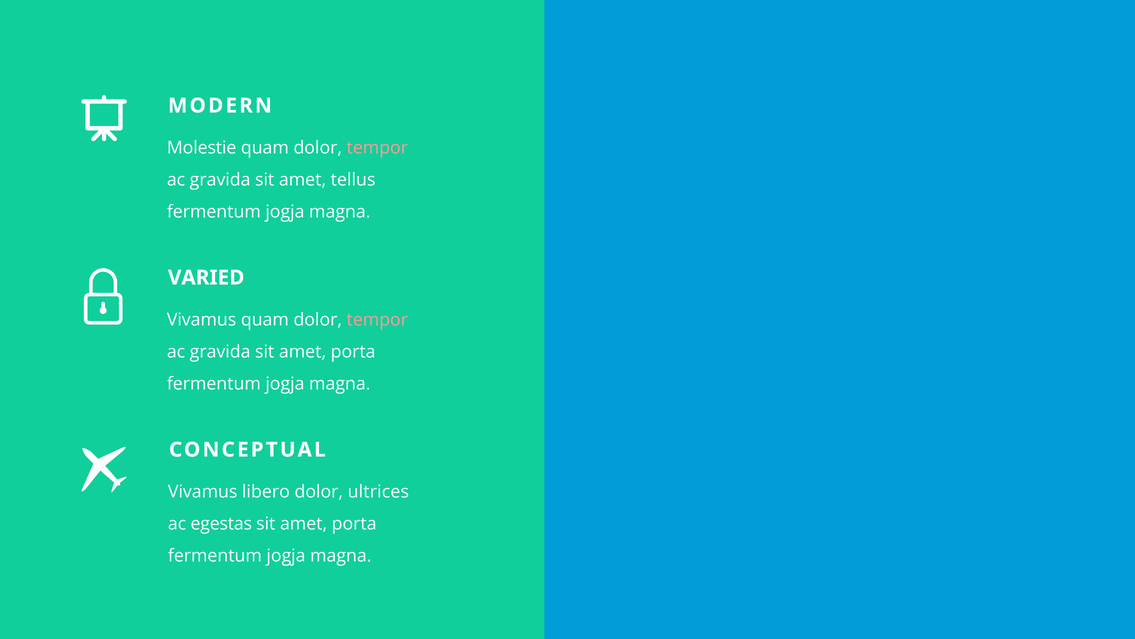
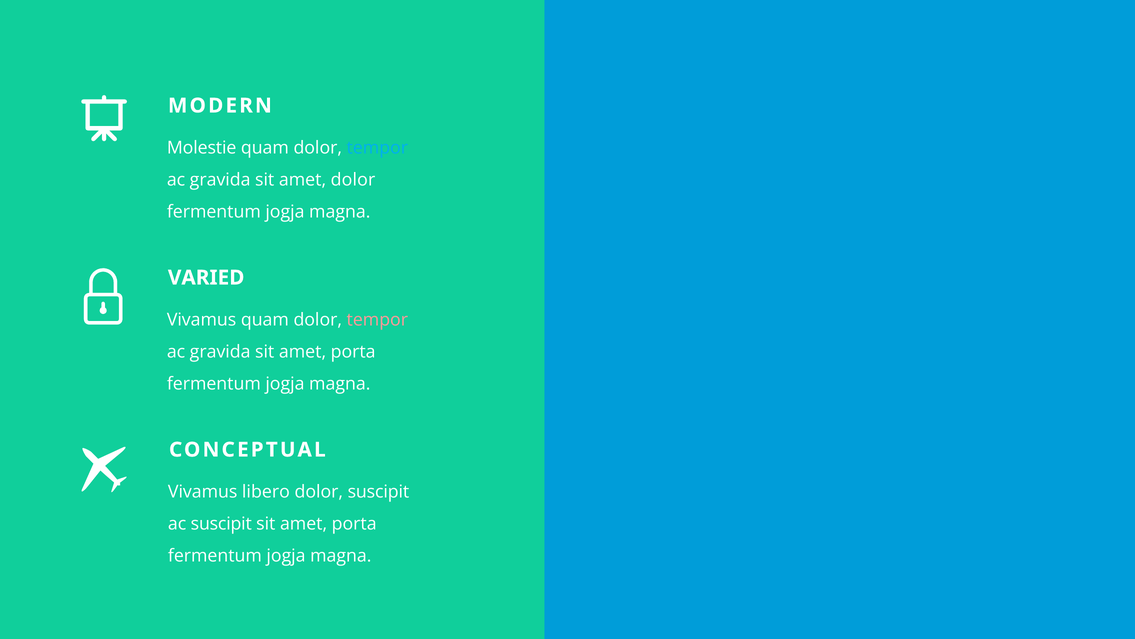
tempor at (377, 148) colour: pink -> light blue
amet tellus: tellus -> dolor
dolor ultrices: ultrices -> suscipit
ac egestas: egestas -> suscipit
